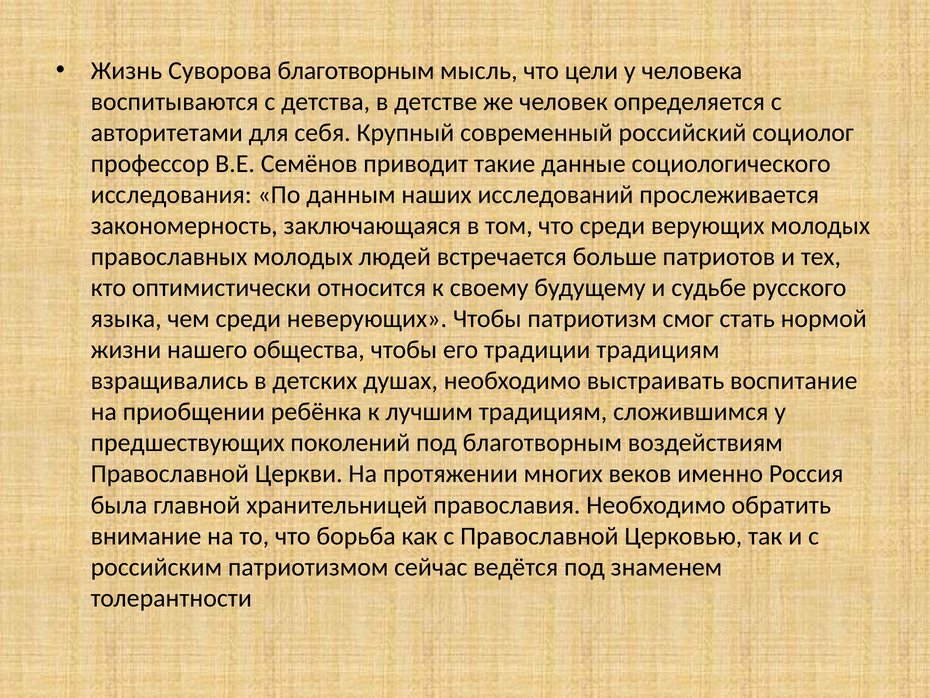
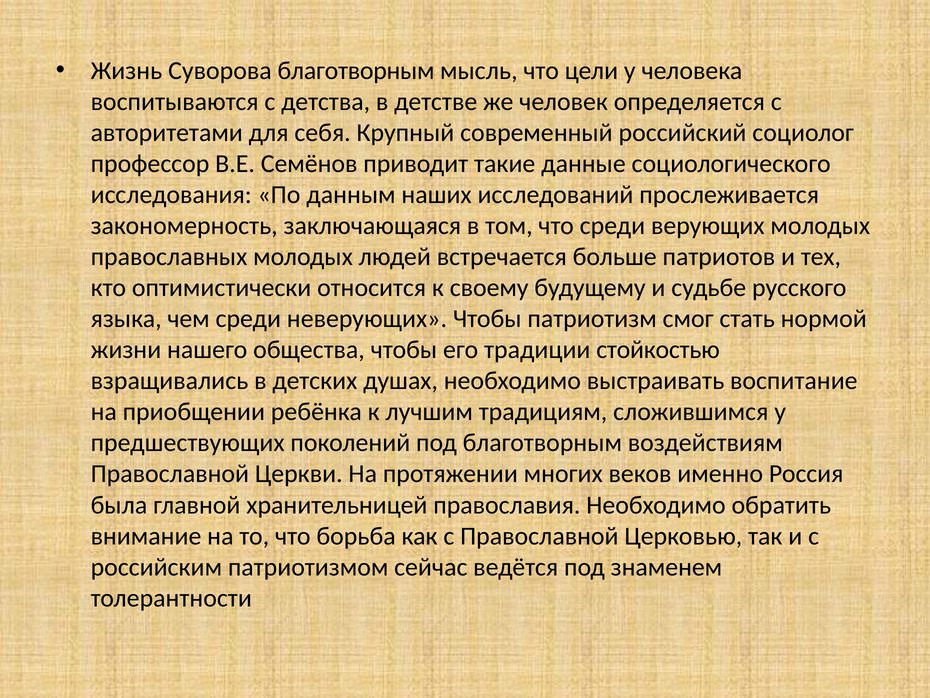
традиции традициям: традициям -> стойкостью
